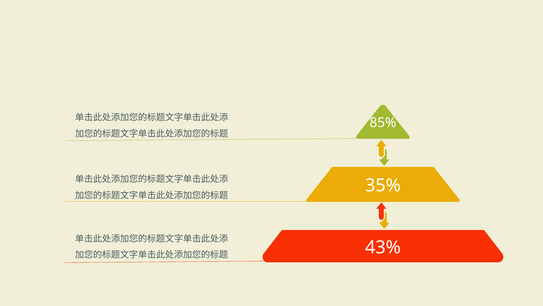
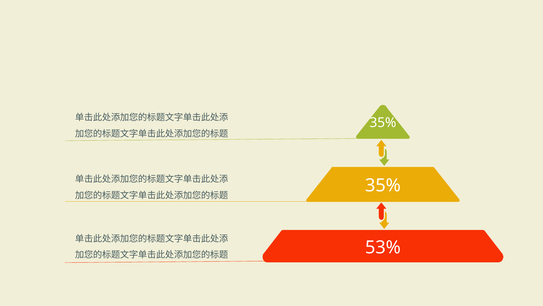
85% at (383, 123): 85% -> 35%
43%: 43% -> 53%
